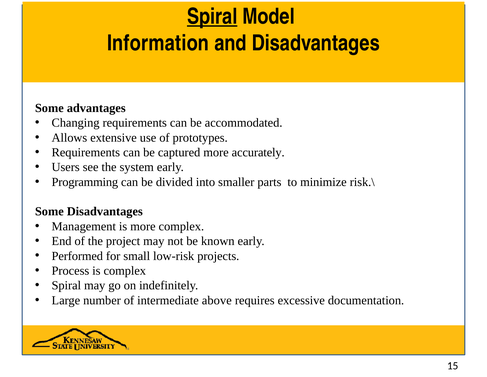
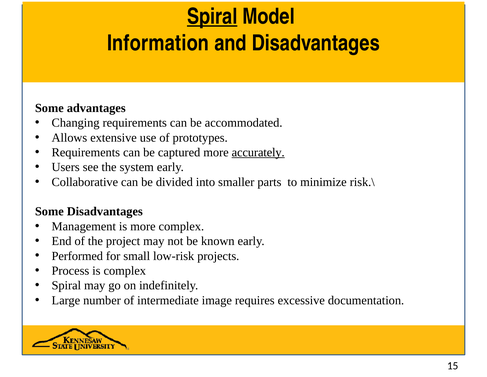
accurately underline: none -> present
Programming: Programming -> Collaborative
above: above -> image
